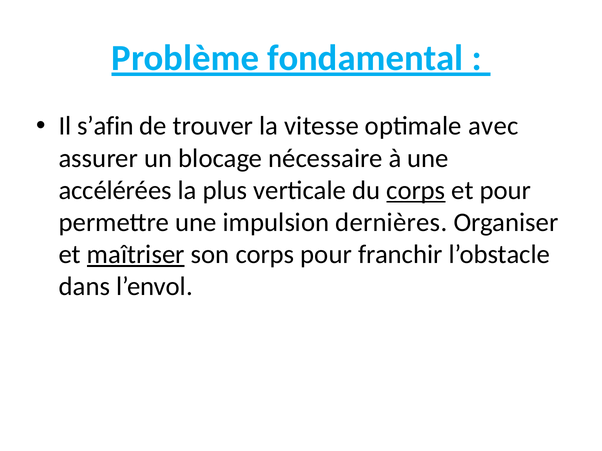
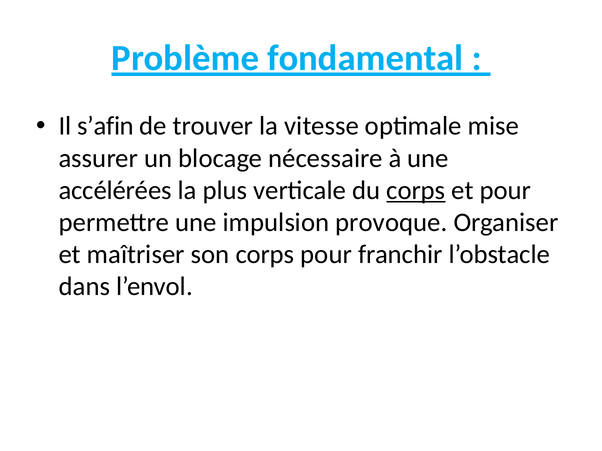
avec: avec -> mise
dernières: dernières -> provoque
maîtriser underline: present -> none
